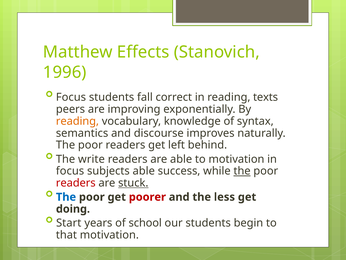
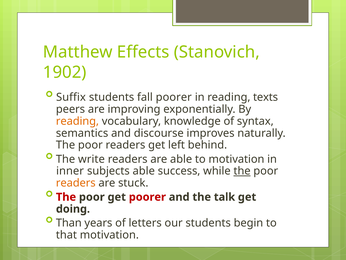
1996: 1996 -> 1902
Focus at (71, 97): Focus -> Suffix
fall correct: correct -> poorer
focus at (70, 171): focus -> inner
readers at (76, 183) colour: red -> orange
stuck underline: present -> none
The at (66, 197) colour: blue -> red
less: less -> talk
Start: Start -> Than
school: school -> letters
